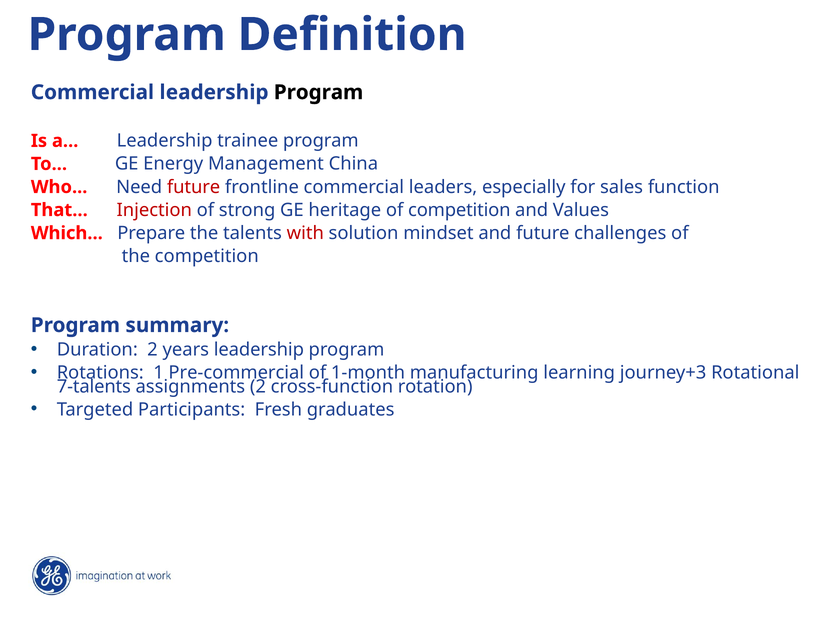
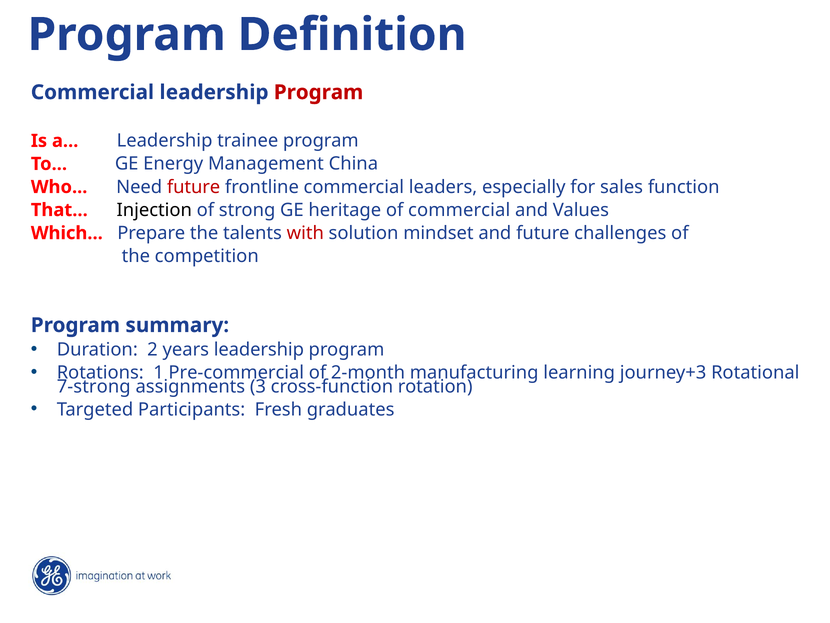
Program at (319, 92) colour: black -> red
Injection colour: red -> black
of competition: competition -> commercial
1-month: 1-month -> 2-month
7-talents: 7-talents -> 7-strong
assignments 2: 2 -> 3
